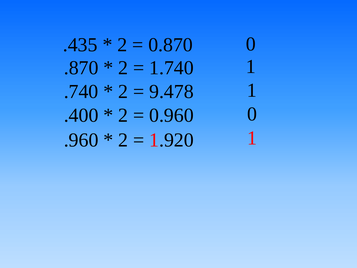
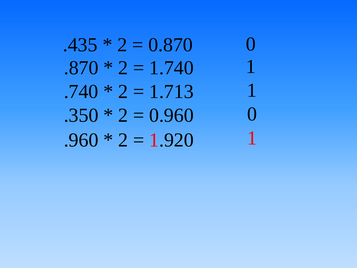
9.478: 9.478 -> 1.713
.400: .400 -> .350
